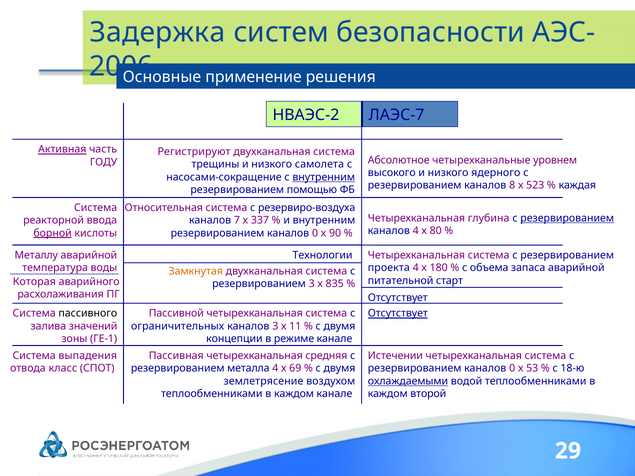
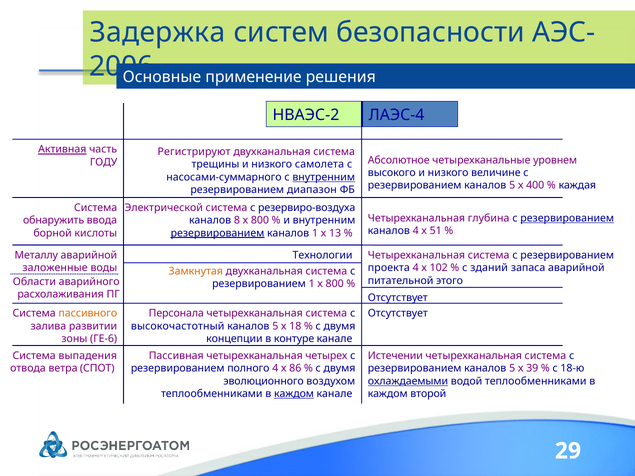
ЛАЭС-7: ЛАЭС-7 -> ЛАЭС-4
ядерного: ядерного -> величине
насосами-сокращение: насосами-сокращение -> насосами-суммарного
8 at (512, 186): 8 -> 5
523: 523 -> 400
помощью: помощью -> диапазон
Относительная: Относительная -> Электрической
реакторной: реакторной -> обнаружить
7: 7 -> 8
337 at (260, 220): 337 -> 800
80: 80 -> 51
борной underline: present -> none
резервированием at (218, 233) underline: none -> present
0 at (315, 233): 0 -> 1
90: 90 -> 13
температура: температура -> заложенные
180: 180 -> 102
объема: объема -> зданий
старт: старт -> этого
Которая: Которая -> Области
резервированием 3: 3 -> 1
835 at (335, 284): 835 -> 800
пассивного colour: black -> orange
Пассивной: Пассивной -> Персонала
Отсутствует at (398, 314) underline: present -> none
значений: значений -> развитии
ограничительных: ограничительных -> высокочастотный
3 at (275, 326): 3 -> 5
11: 11 -> 18
ГЕ-1: ГЕ-1 -> ГЕ-6
режиме: режиме -> контуре
средняя: средняя -> четырех
класс: класс -> ветра
металла: металла -> полного
69: 69 -> 86
0 at (512, 369): 0 -> 5
53: 53 -> 39
землетрясение: землетрясение -> эволюционного
каждом at (294, 394) underline: none -> present
